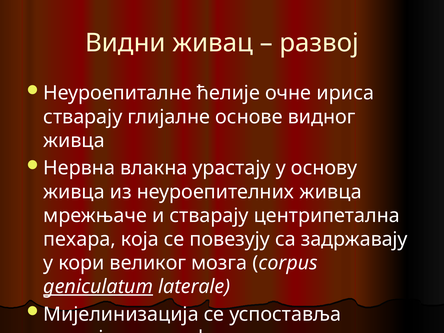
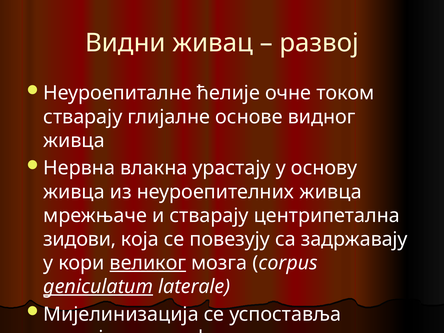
ириса: ириса -> током
пехара: пехара -> зидови
великог at (148, 263) underline: none -> present
